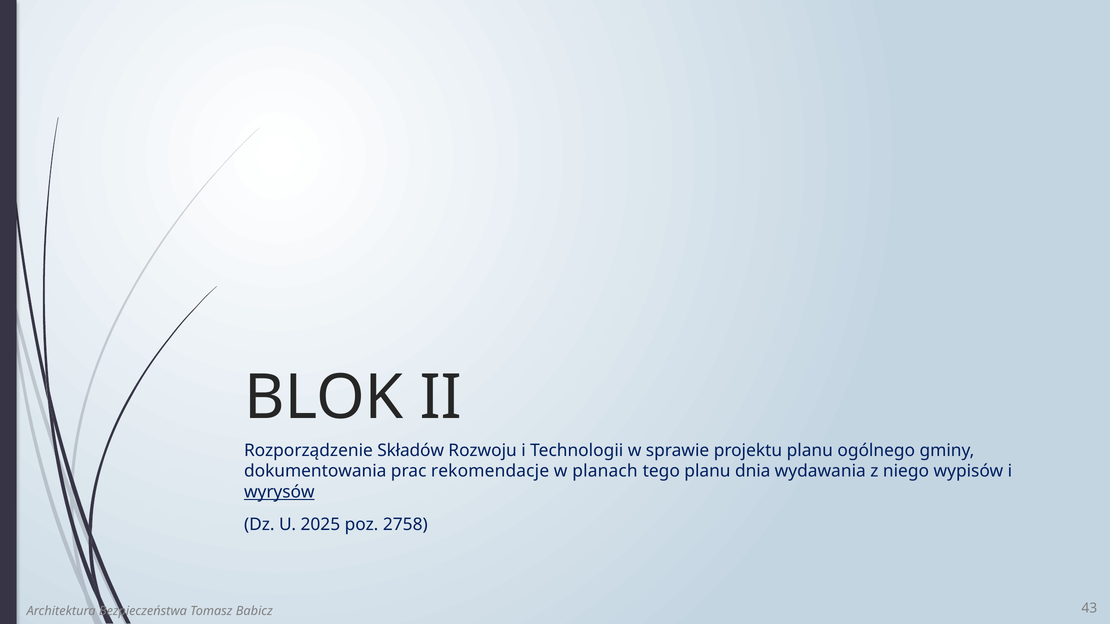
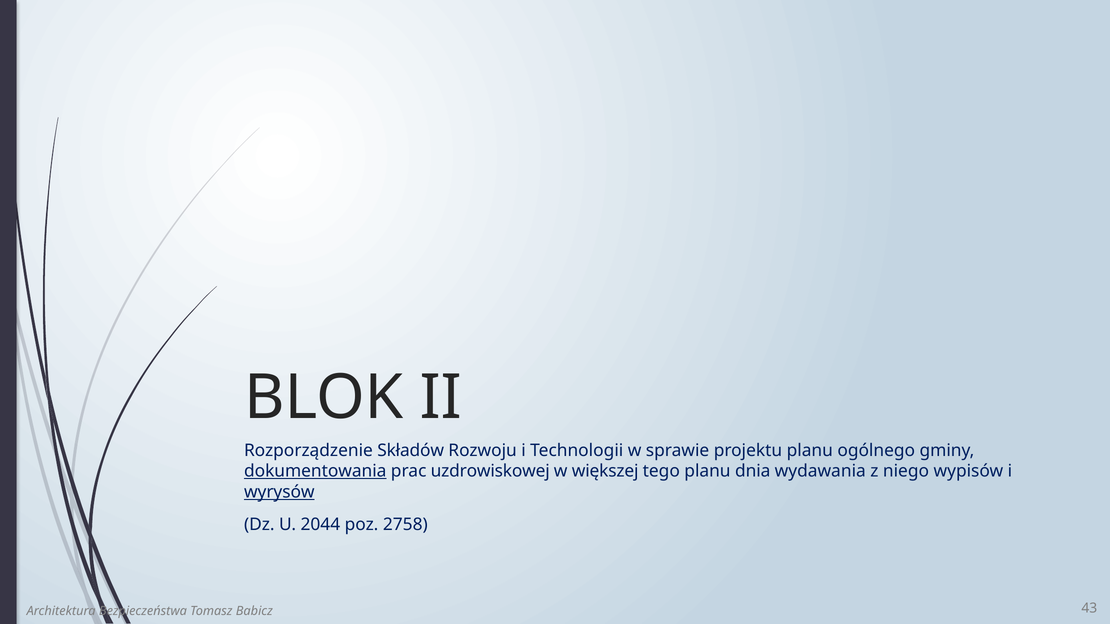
dokumentowania underline: none -> present
rekomendacje: rekomendacje -> uzdrowiskowej
planach: planach -> większej
2025: 2025 -> 2044
